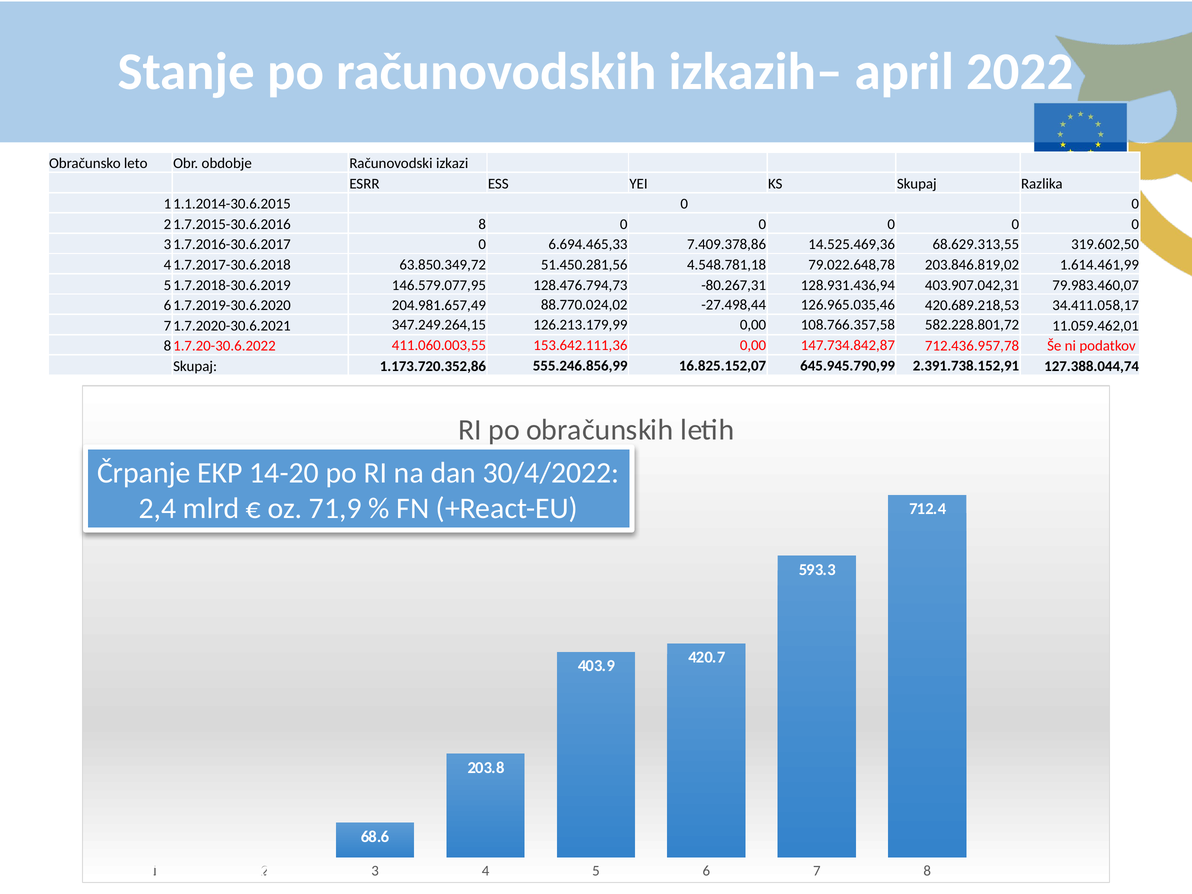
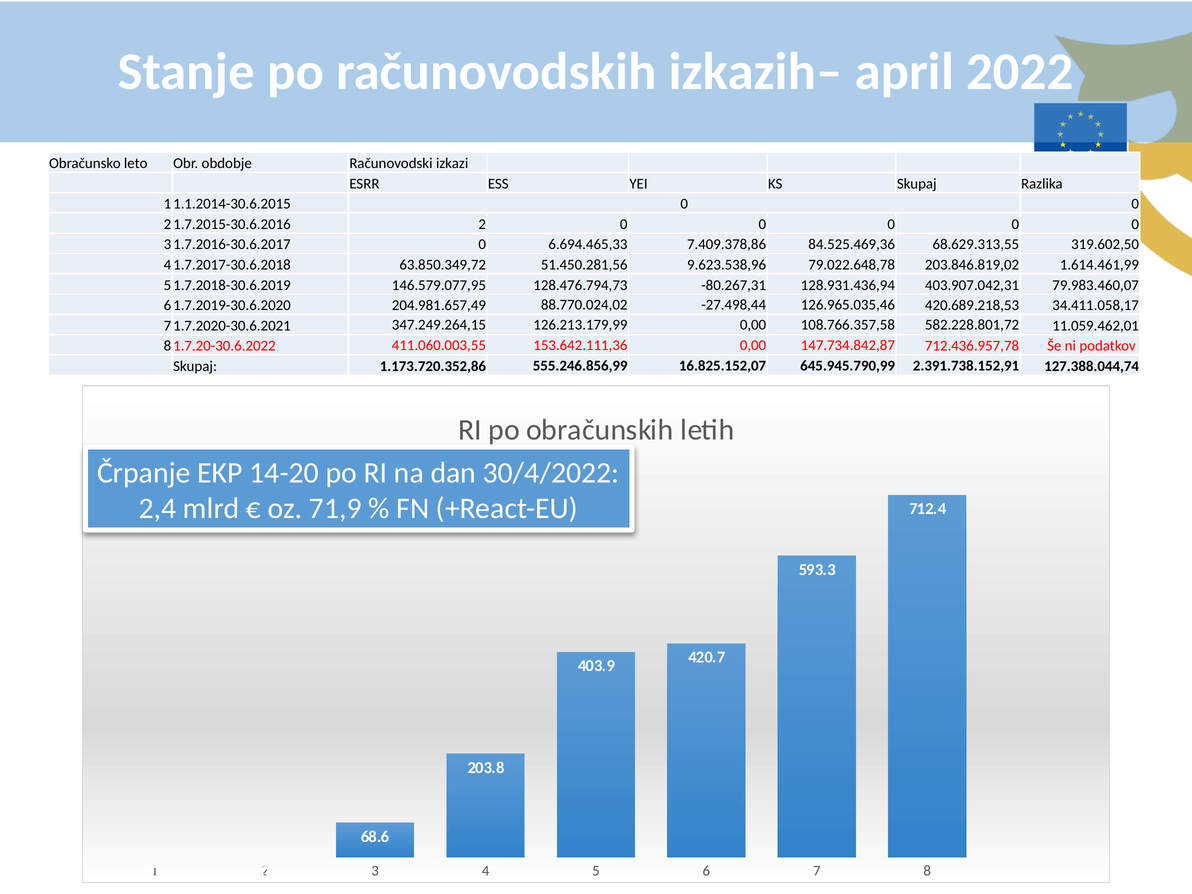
8 at (482, 224): 8 -> 2
14.525.469,36: 14.525.469,36 -> 84.525.469,36
4.548.781,18: 4.548.781,18 -> 9.623.538,96
